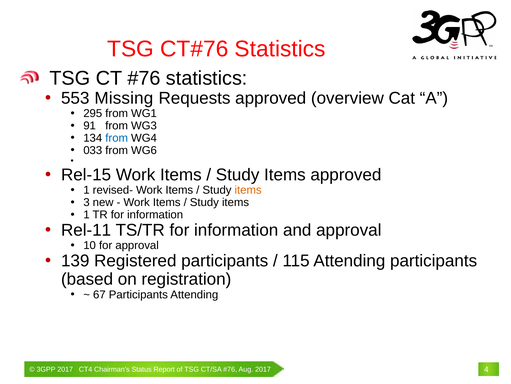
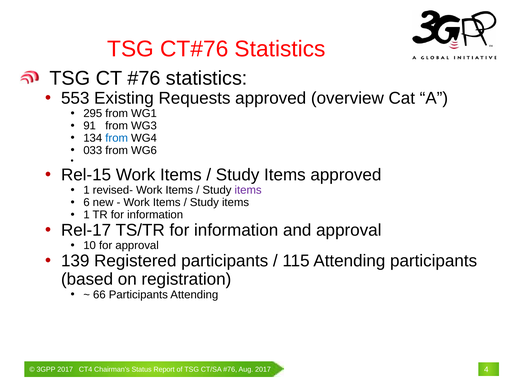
Missing: Missing -> Existing
items at (248, 190) colour: orange -> purple
3: 3 -> 6
Rel-11: Rel-11 -> Rel-17
67: 67 -> 66
